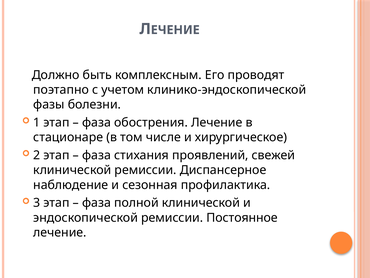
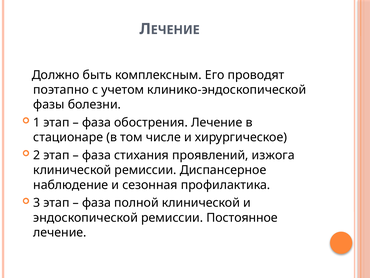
свежей: свежей -> изжога
